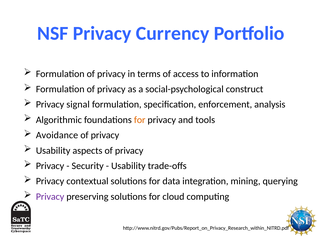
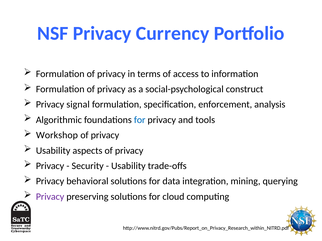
for at (140, 120) colour: orange -> blue
Avoidance: Avoidance -> Workshop
contextual: contextual -> behavioral
